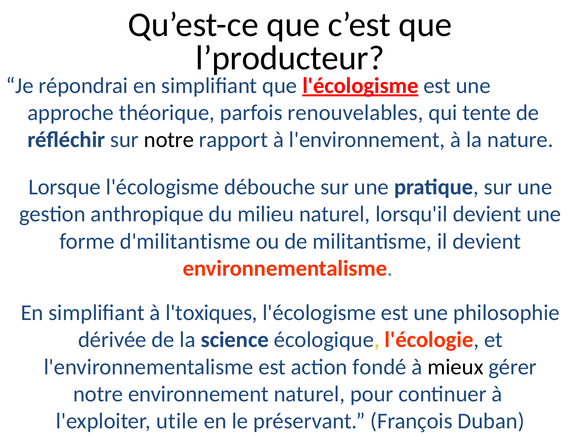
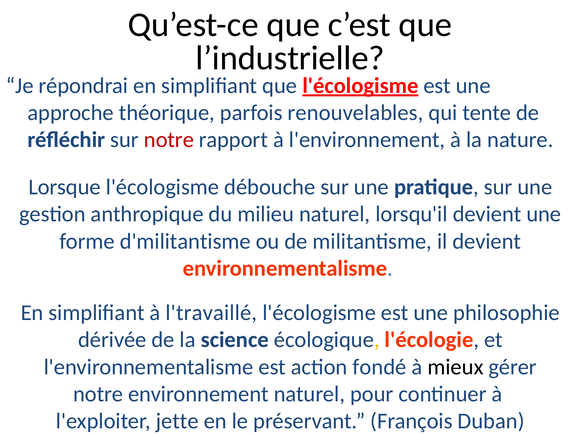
l’producteur: l’producteur -> l’industrielle
notre at (169, 140) colour: black -> red
l'toxiques: l'toxiques -> l'travaillé
utile: utile -> jette
